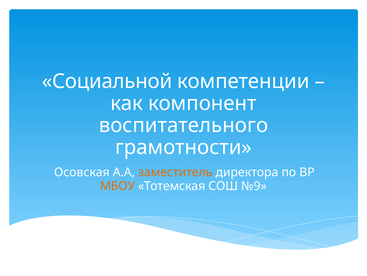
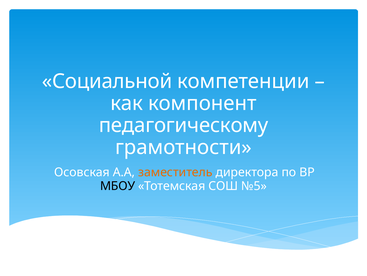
воспитательного: воспитательного -> педагогическому
МБОУ colour: orange -> black
№9: №9 -> №5
